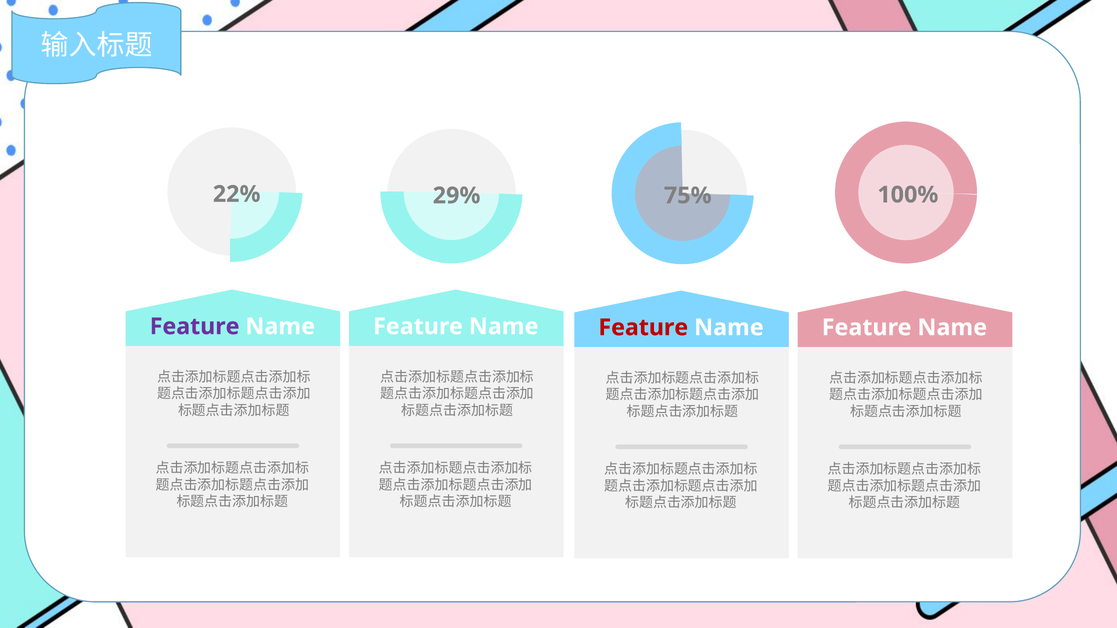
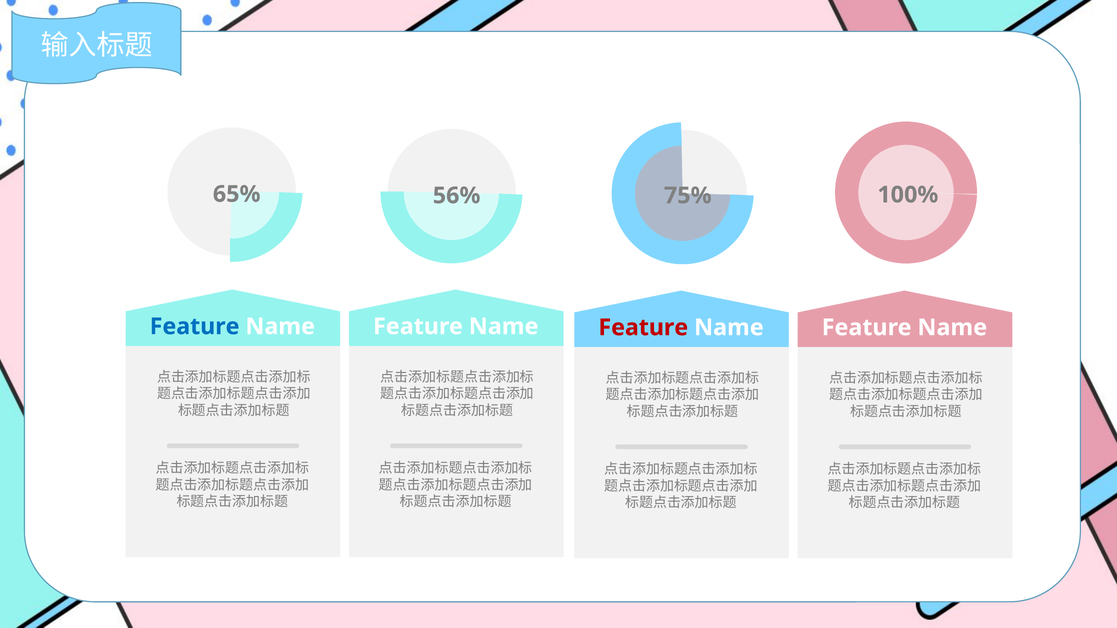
22%: 22% -> 65%
29%: 29% -> 56%
Feature at (195, 327) colour: purple -> blue
